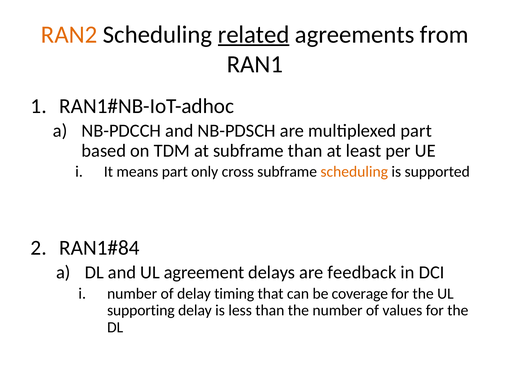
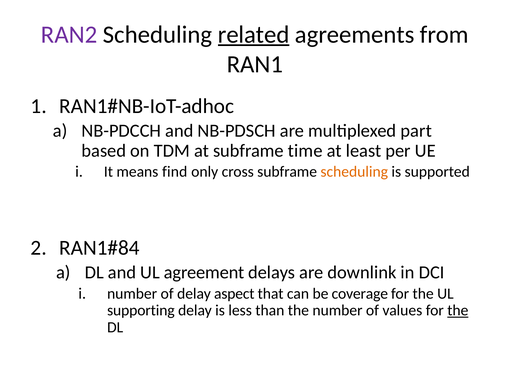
RAN2 colour: orange -> purple
subframe than: than -> time
means part: part -> find
feedback: feedback -> downlink
timing: timing -> aspect
the at (458, 310) underline: none -> present
